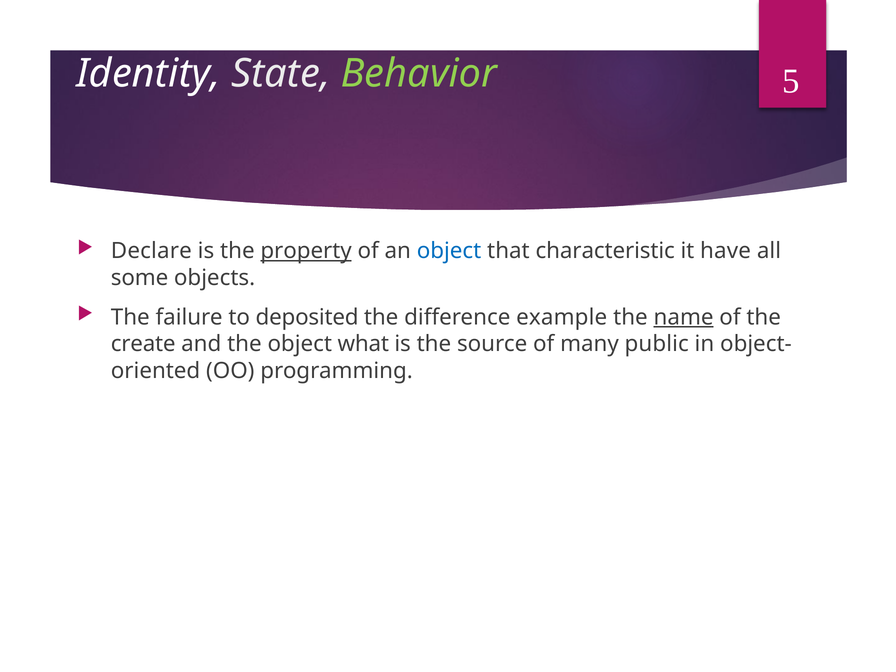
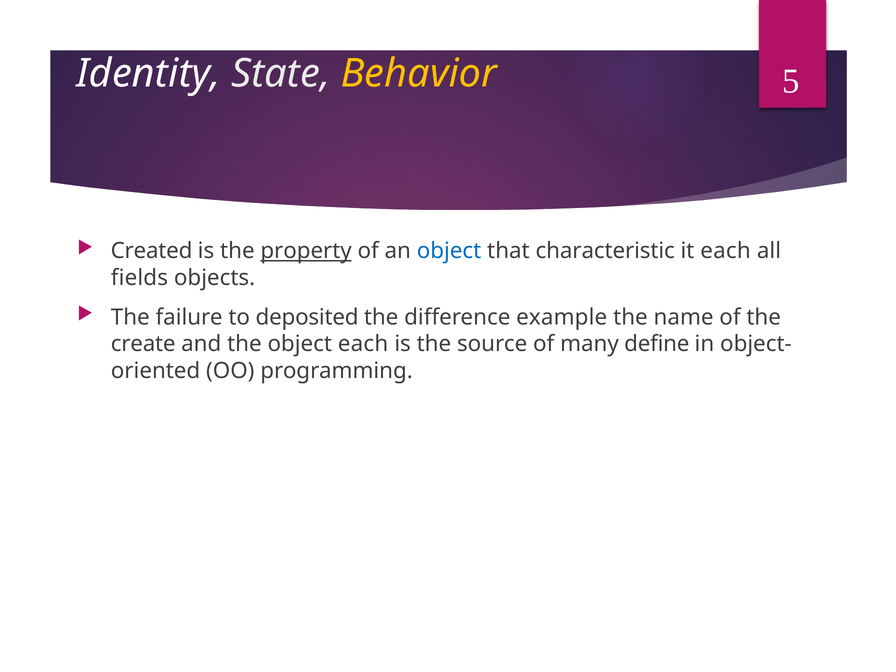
Behavior colour: light green -> yellow
Declare: Declare -> Created
it have: have -> each
some: some -> fields
name underline: present -> none
object what: what -> each
public: public -> define
